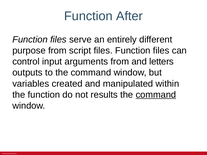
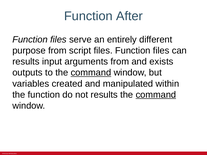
control at (26, 62): control -> results
letters: letters -> exists
command at (91, 73) underline: none -> present
